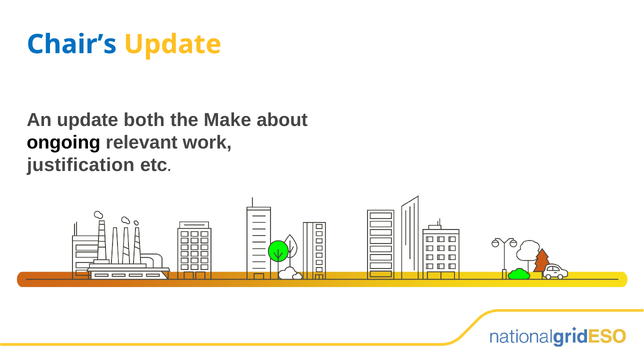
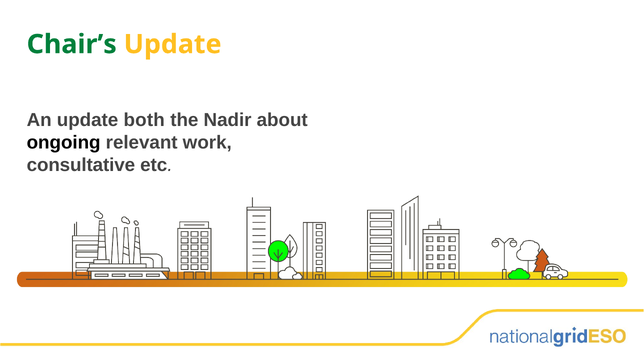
Chair’s colour: blue -> green
Make: Make -> Nadir
justification: justification -> consultative
